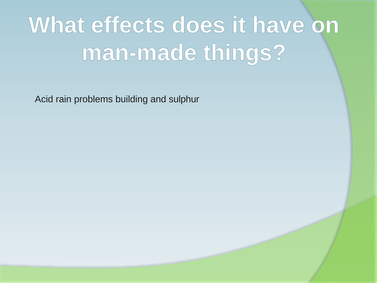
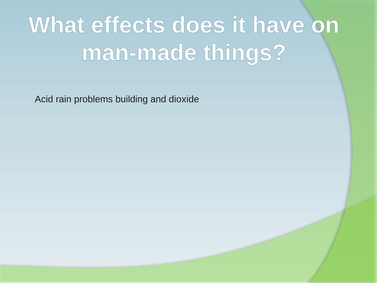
sulphur: sulphur -> dioxide
